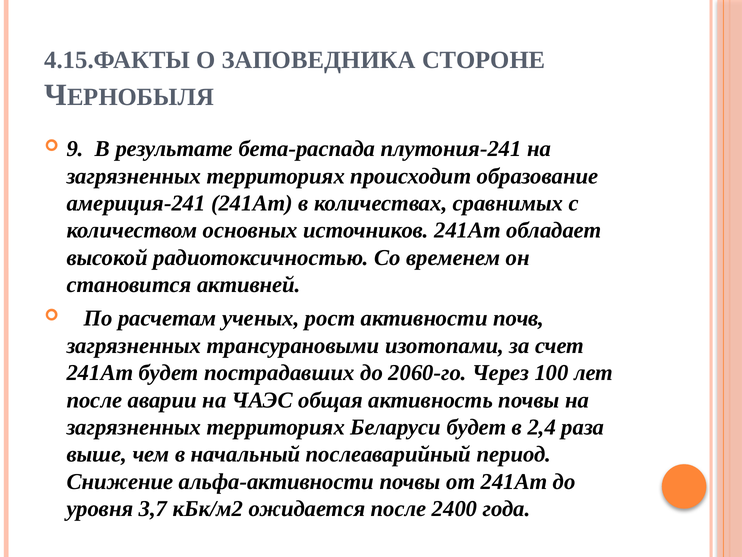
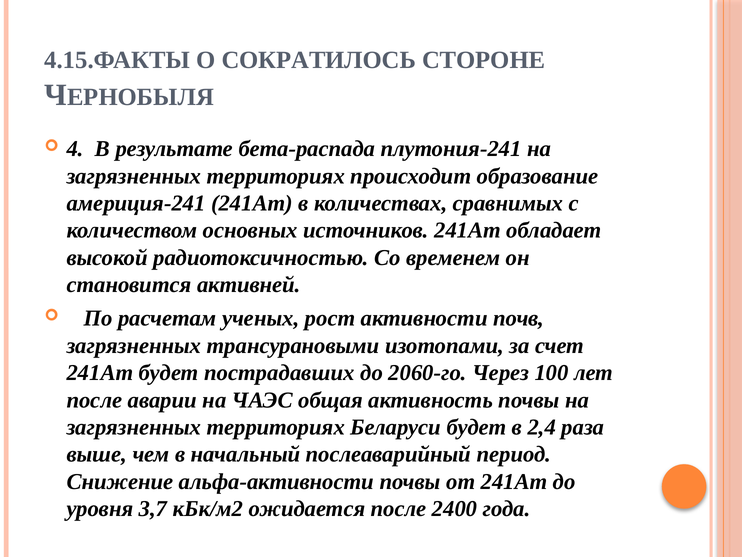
ЗАПОВЕДНИКА: ЗАПОВЕДНИКА -> СОКРАТИЛОСЬ
9: 9 -> 4
